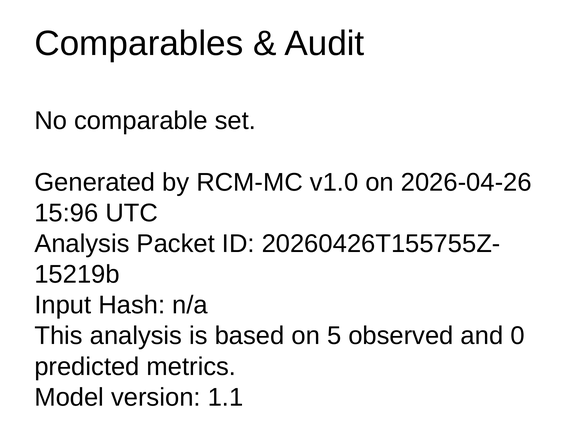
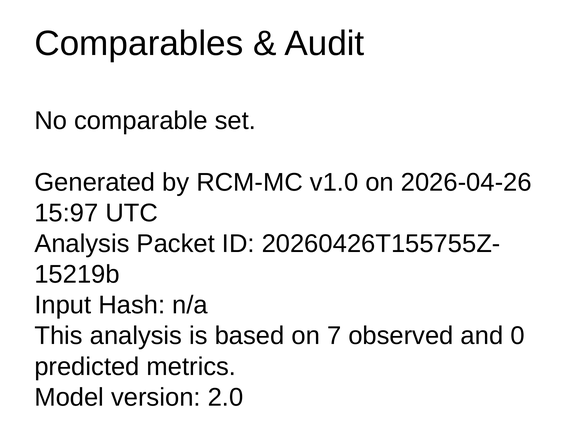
15:96: 15:96 -> 15:97
5: 5 -> 7
1.1: 1.1 -> 2.0
